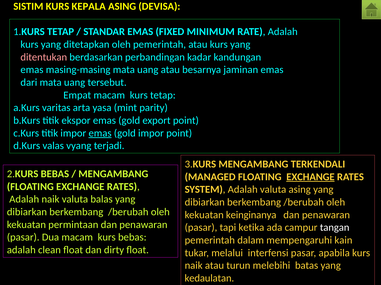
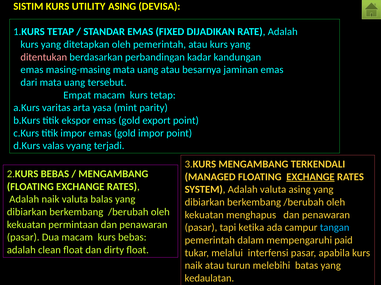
KEPALA: KEPALA -> UTILITY
MINIMUM: MINIMUM -> DIJADIKAN
emas at (100, 133) underline: present -> none
keinginanya: keinginanya -> menghapus
tangan colour: white -> light blue
kain: kain -> paid
